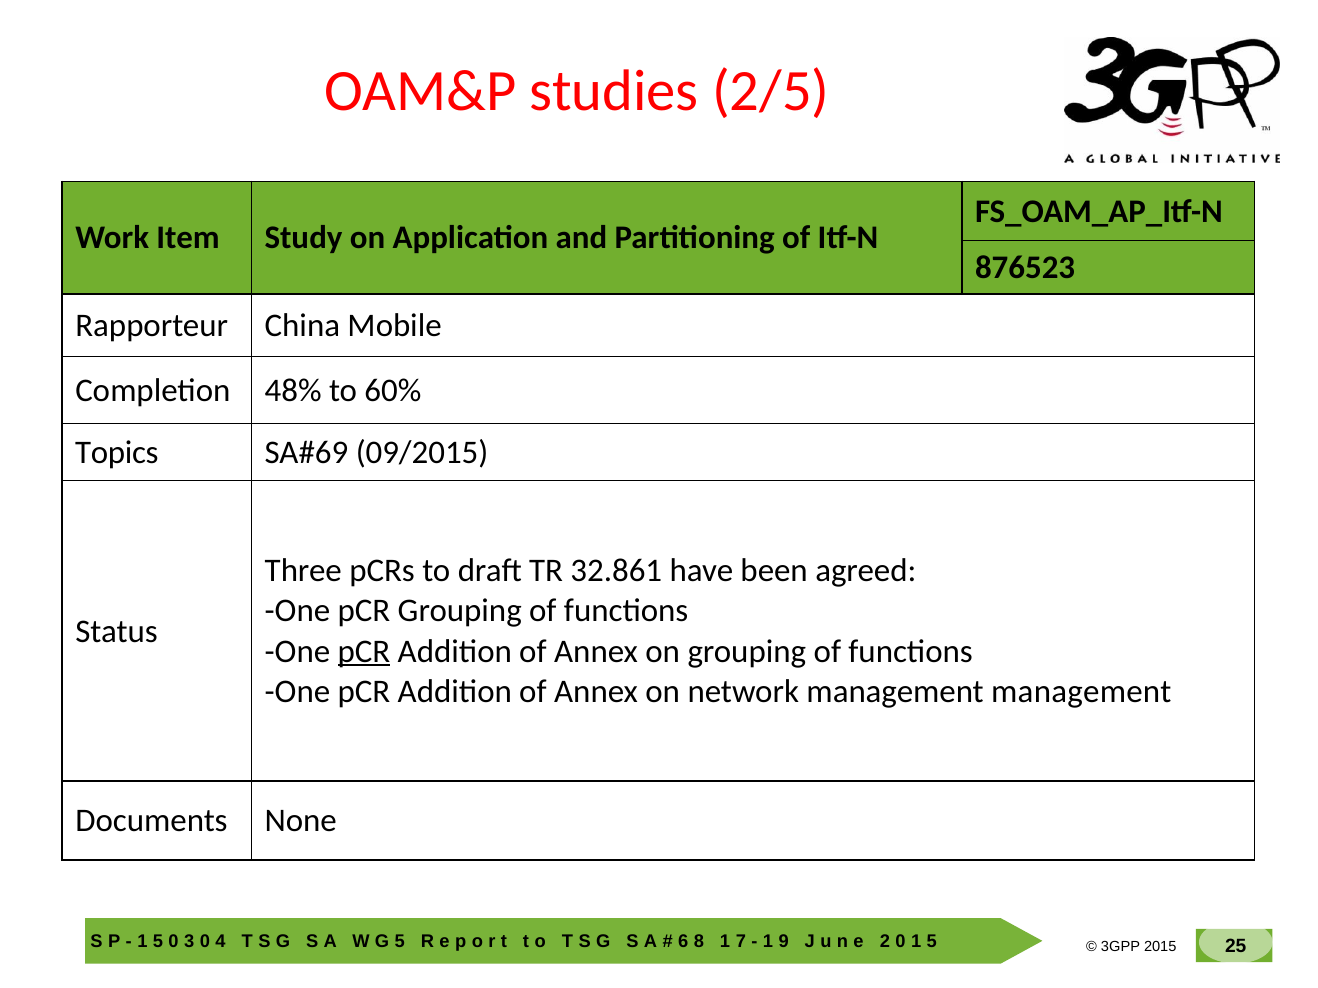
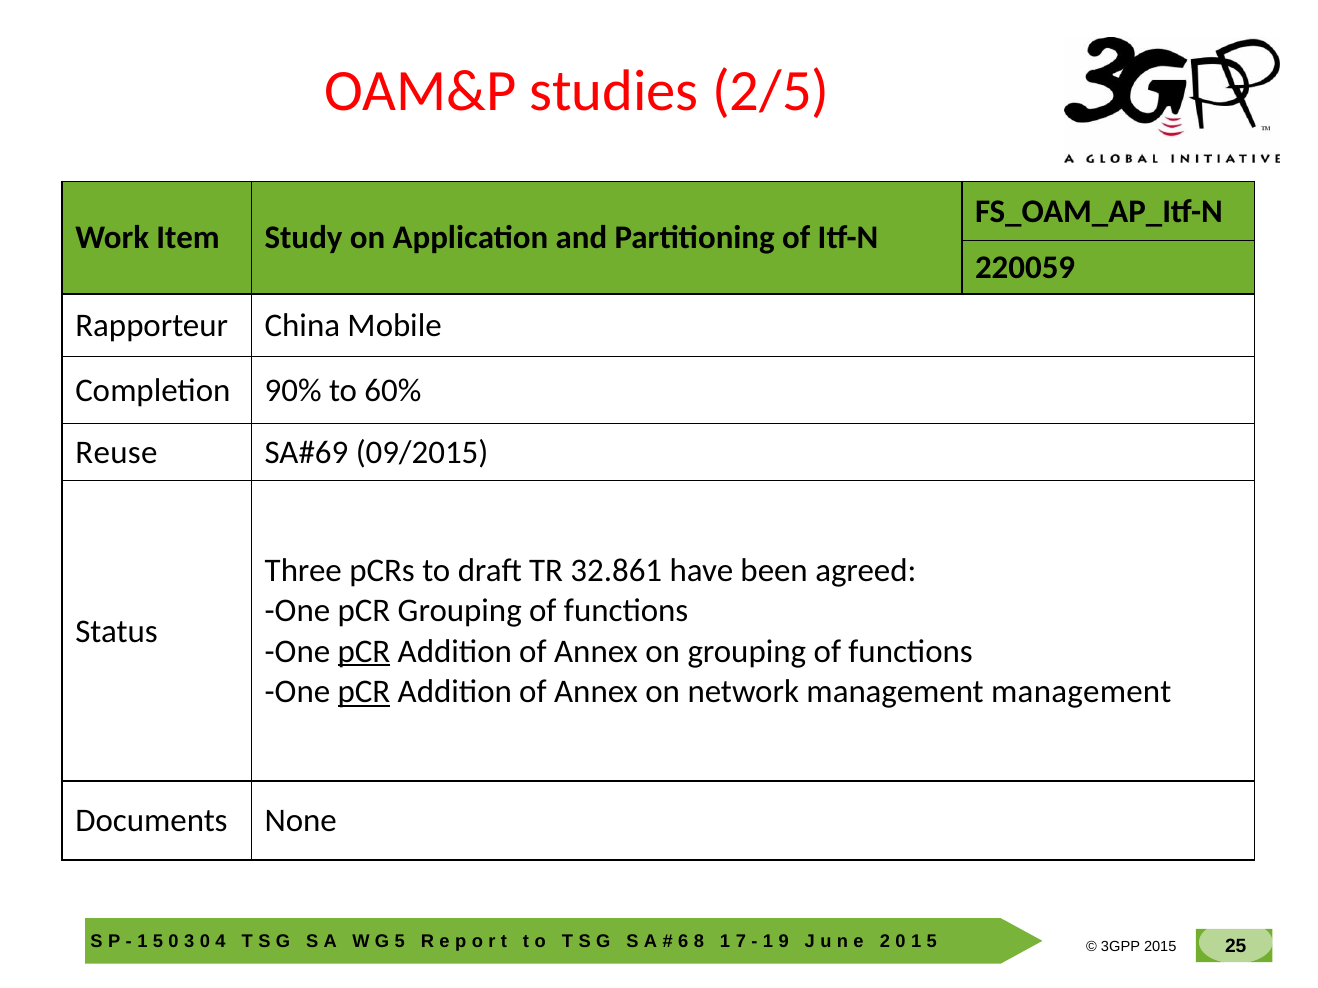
876523: 876523 -> 220059
48%: 48% -> 90%
Topics: Topics -> Reuse
pCR at (364, 692) underline: none -> present
